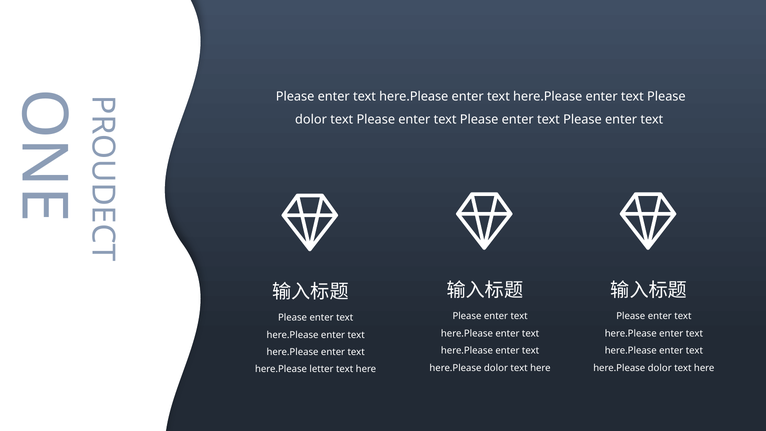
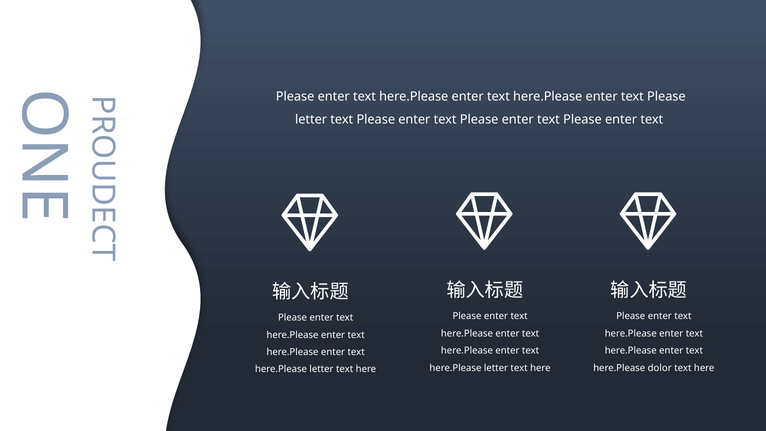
dolor at (311, 119): dolor -> letter
dolor at (496, 368): dolor -> letter
